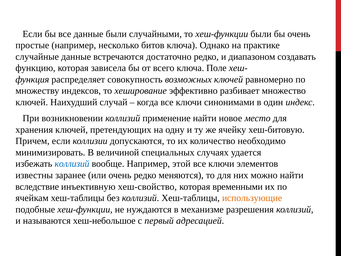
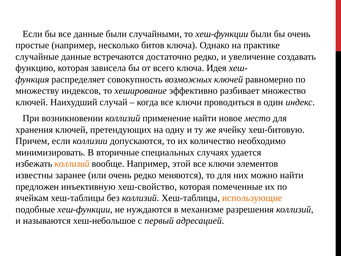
диапазоном: диапазоном -> увеличение
Поле: Поле -> Идея
синонимами: синонимами -> проводиться
величиной: величиной -> вторичные
коллизий at (72, 164) colour: blue -> orange
вследствие: вследствие -> предложен
временными: временными -> помеченные
